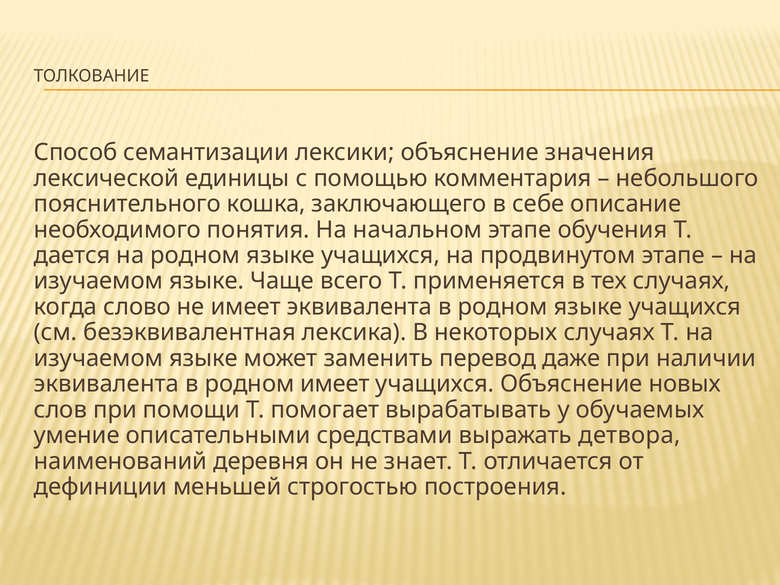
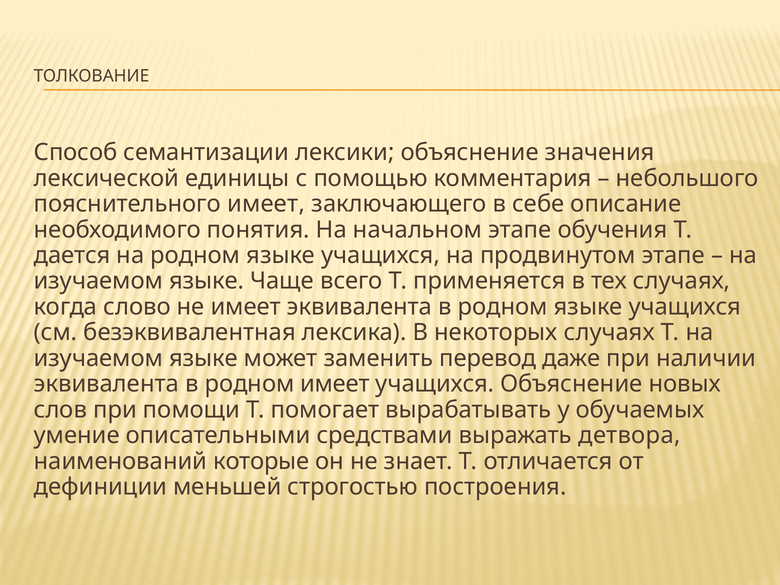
пояснительного кошка: кошка -> имеет
деревня: деревня -> которые
